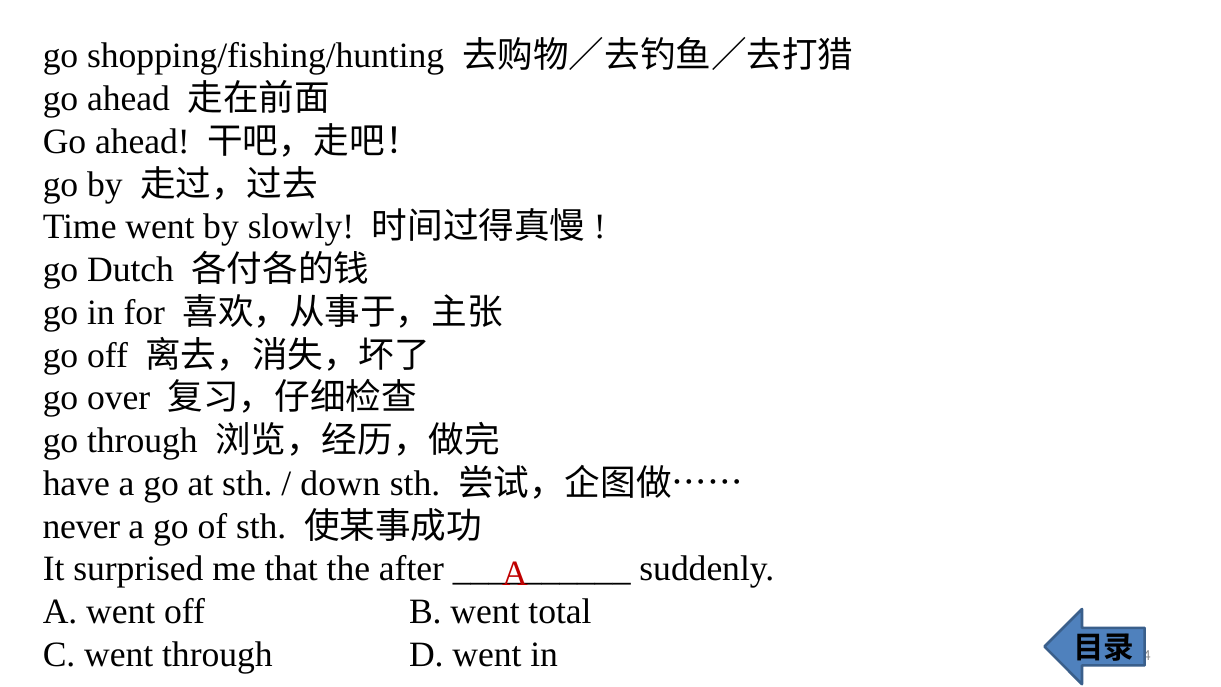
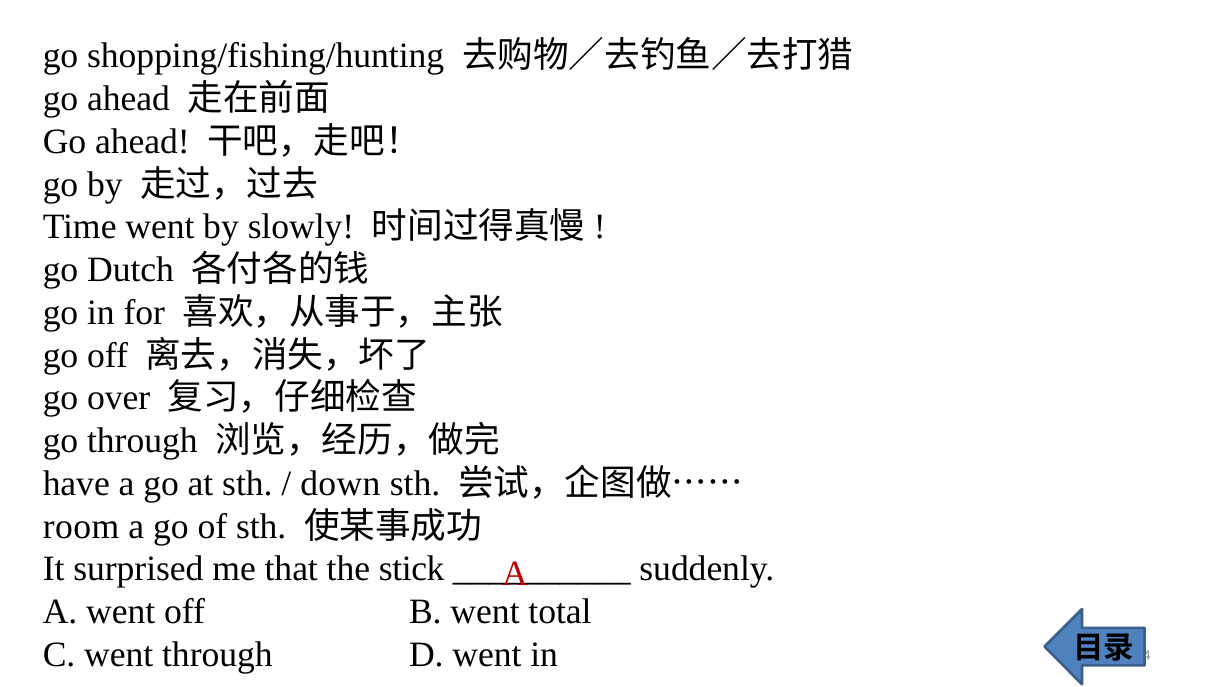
never: never -> room
after: after -> stick
